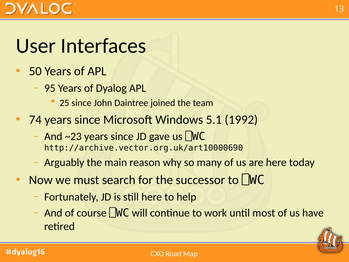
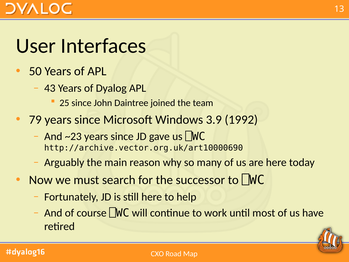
95: 95 -> 43
74: 74 -> 79
5.1: 5.1 -> 3.9
